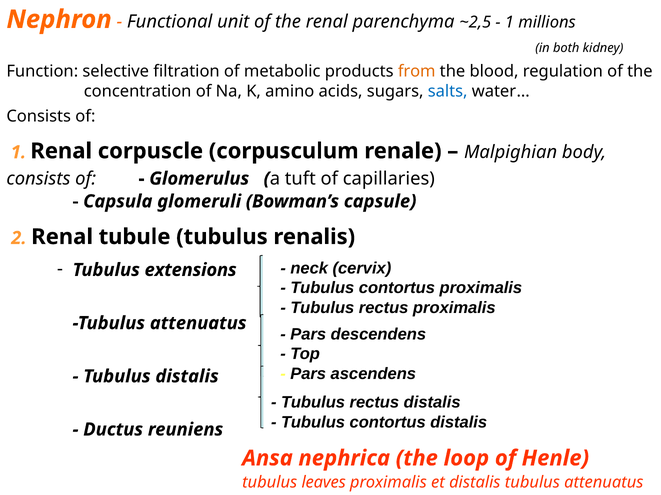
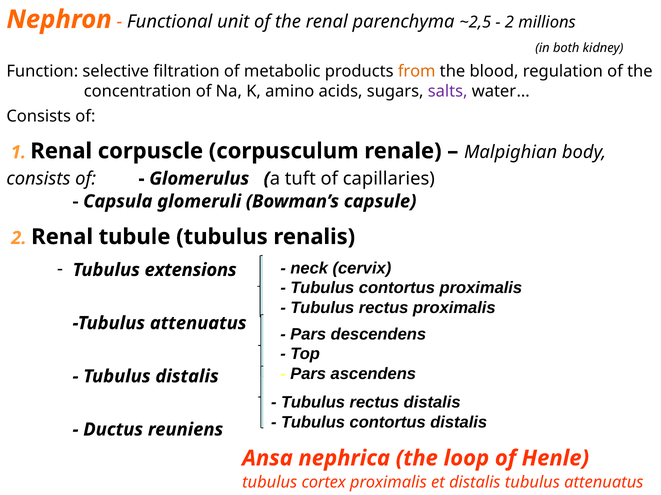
1 at (509, 22): 1 -> 2
salts colour: blue -> purple
leaves: leaves -> cortex
